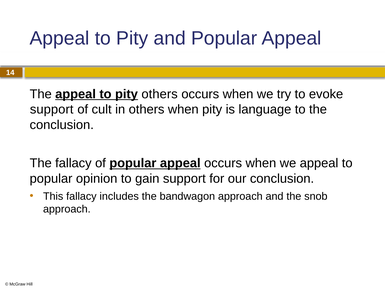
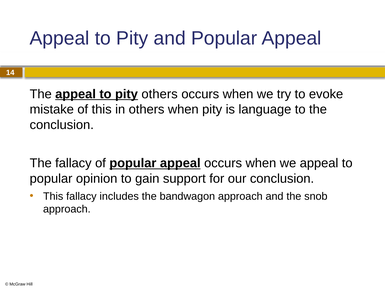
support at (52, 109): support -> mistake
of cult: cult -> this
